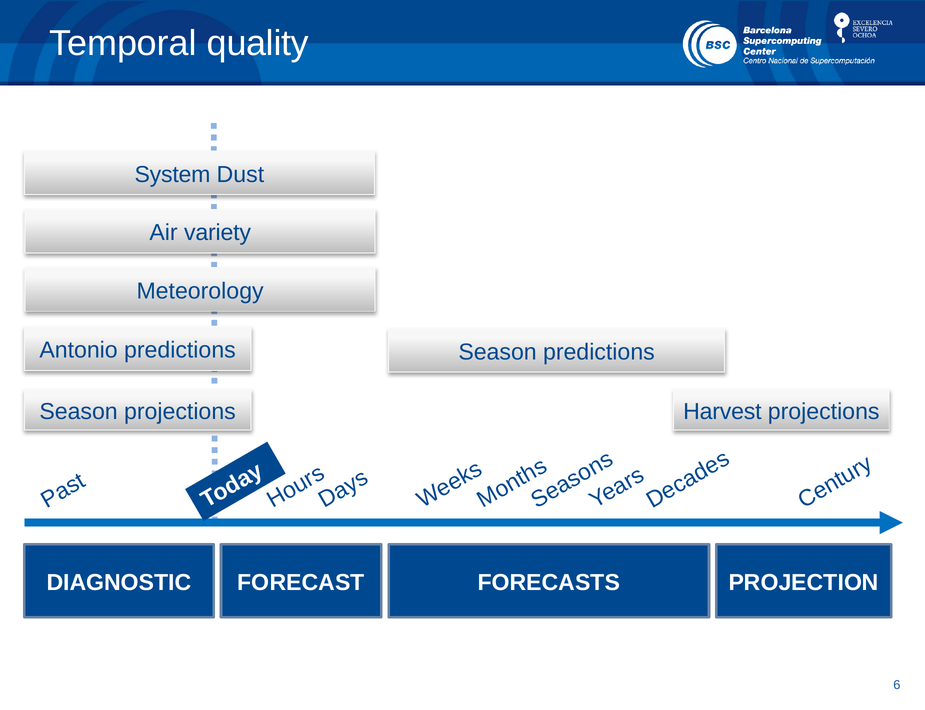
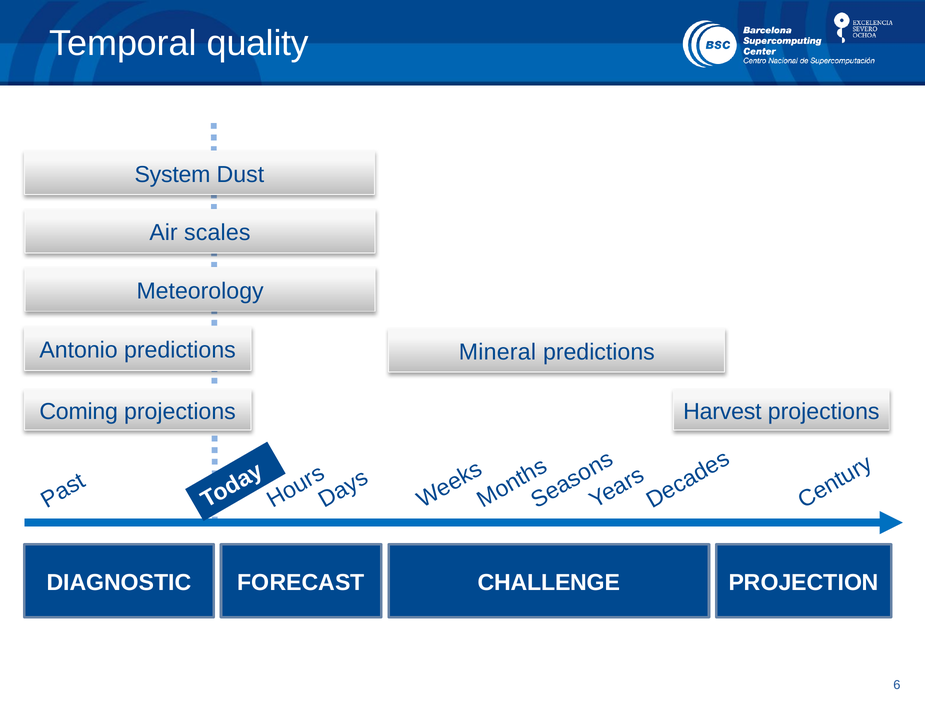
variety: variety -> scales
Season at (498, 352): Season -> Mineral
Season at (79, 411): Season -> Coming
FORECASTS: FORECASTS -> CHALLENGE
